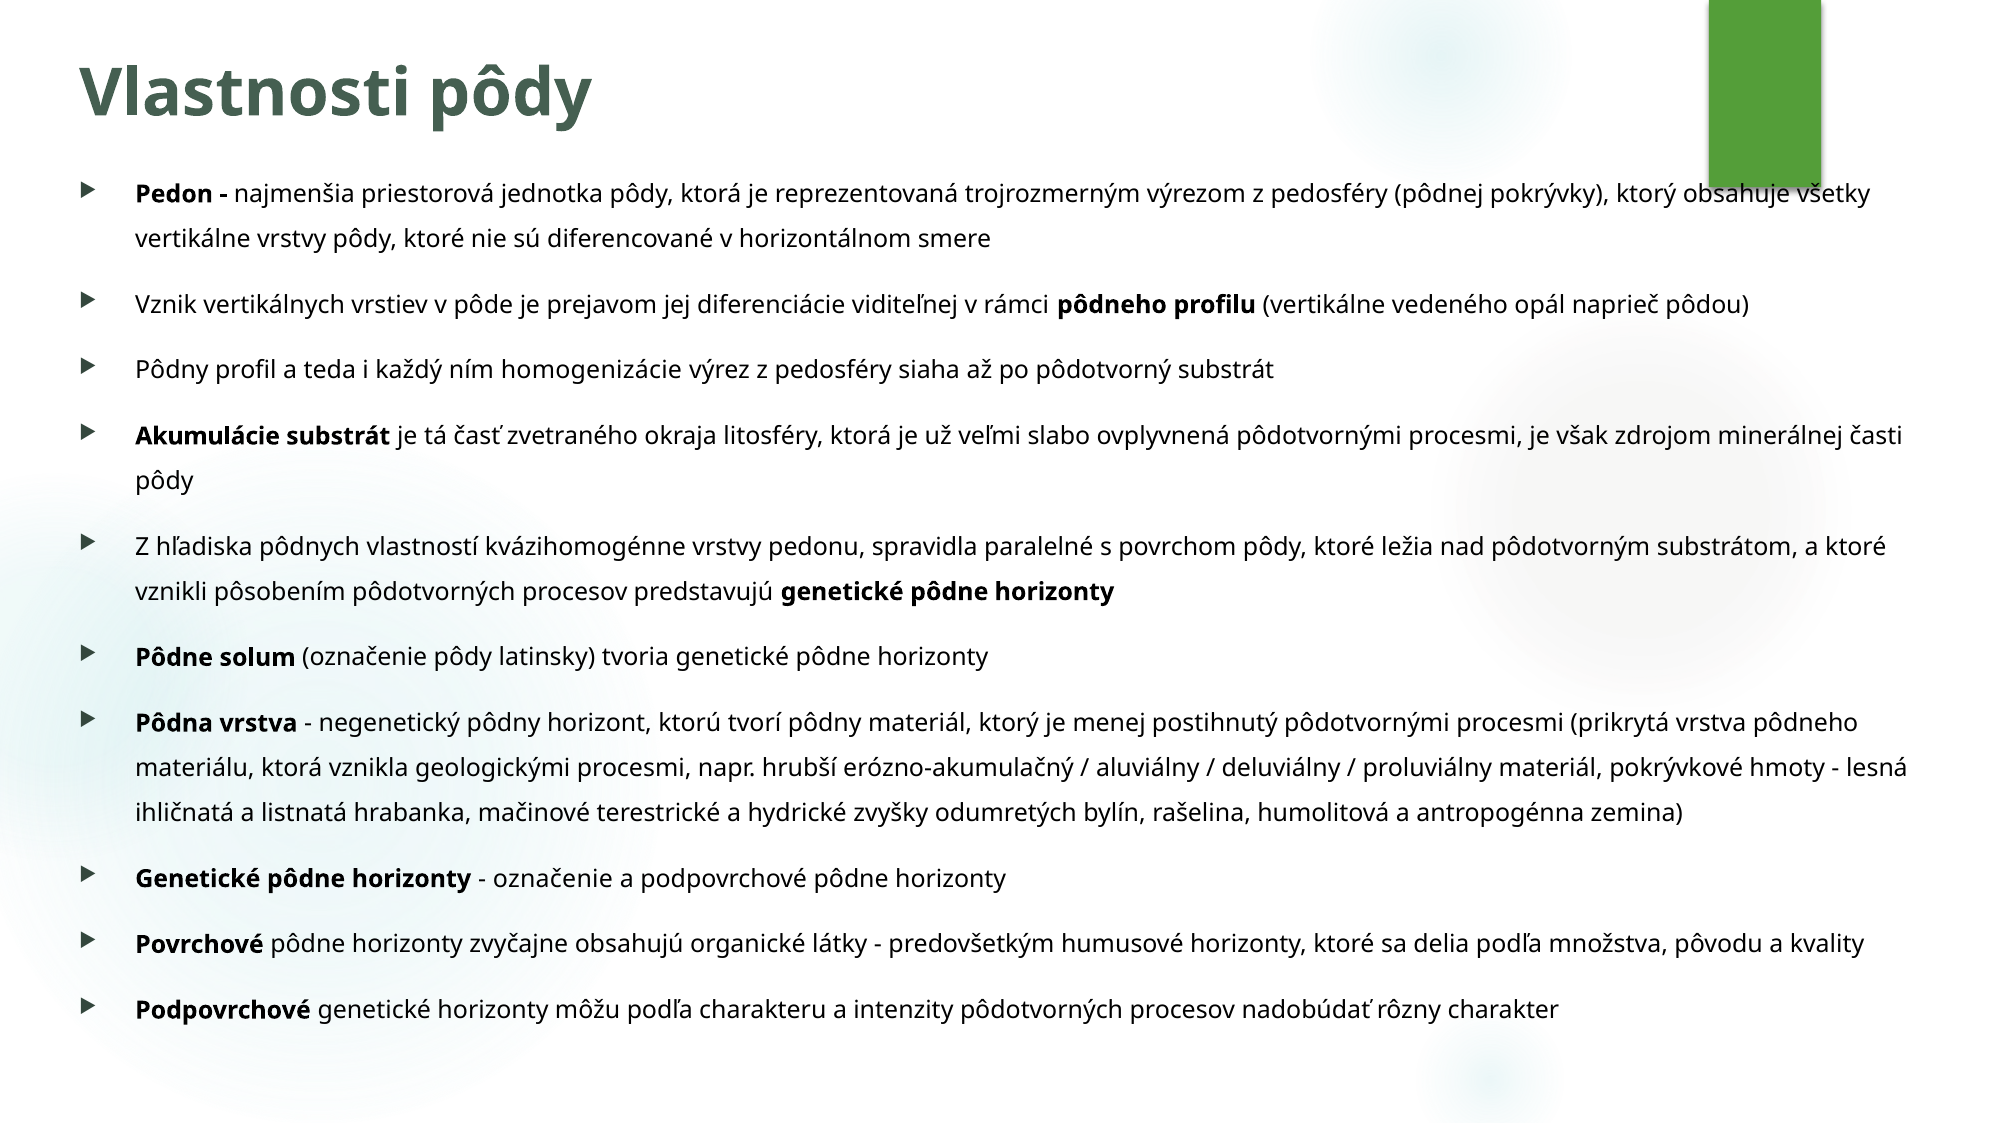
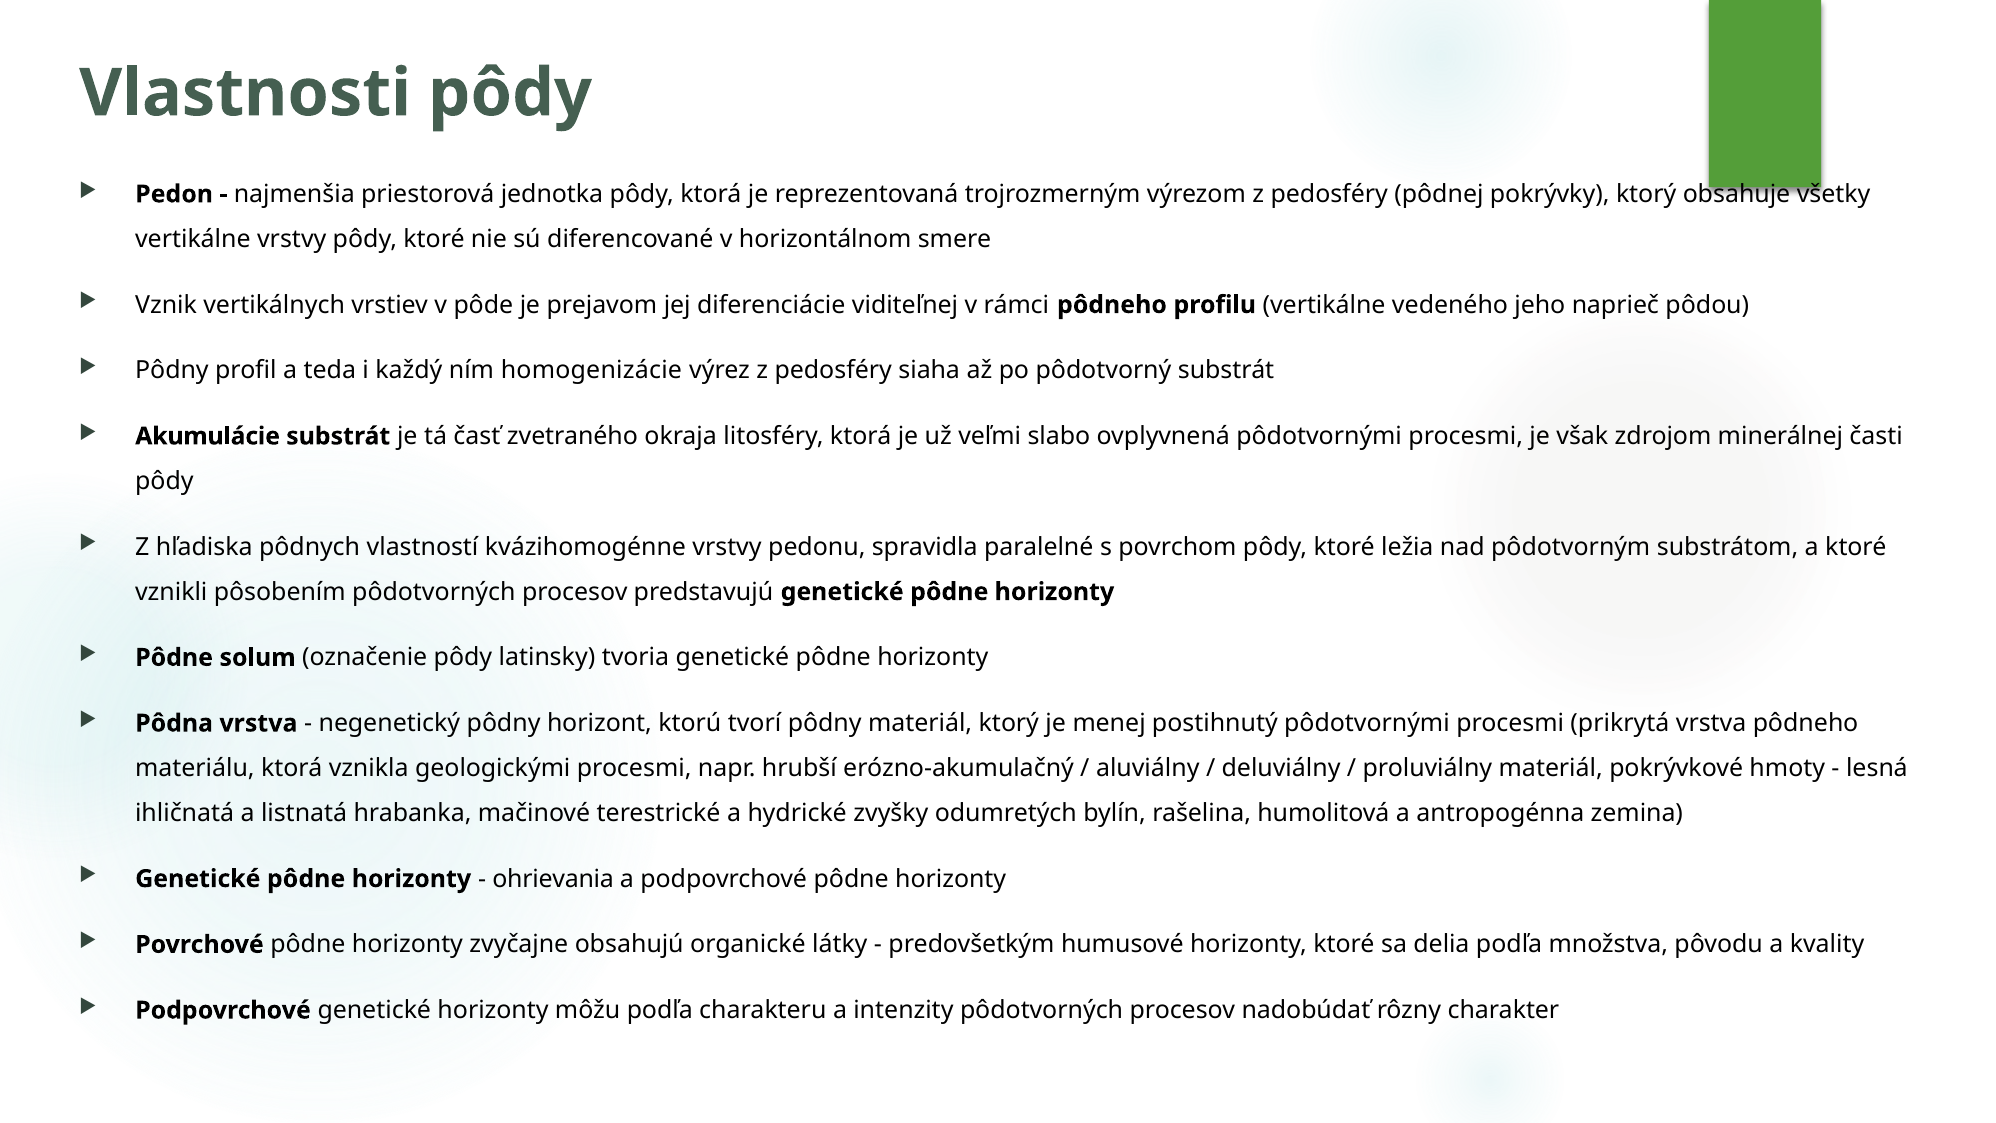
opál: opál -> jeho
označenie at (553, 879): označenie -> ohrievania
